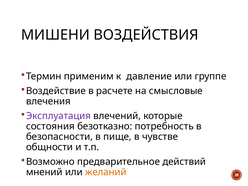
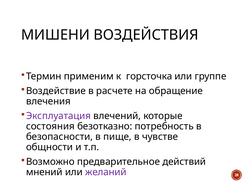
давление: давление -> горсточка
смысловые: смысловые -> обращение
желаний colour: orange -> purple
